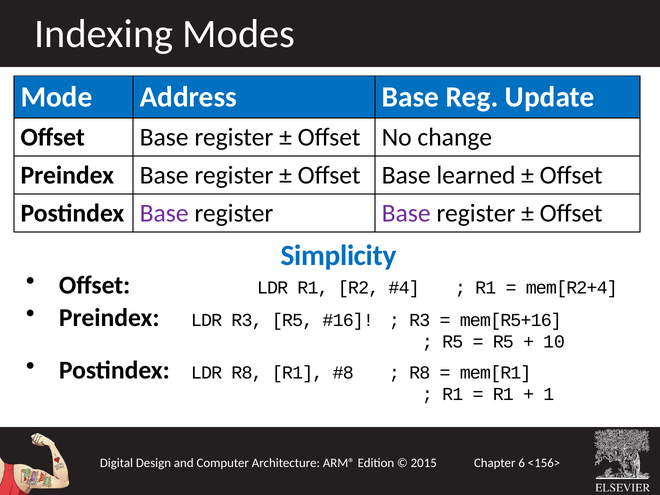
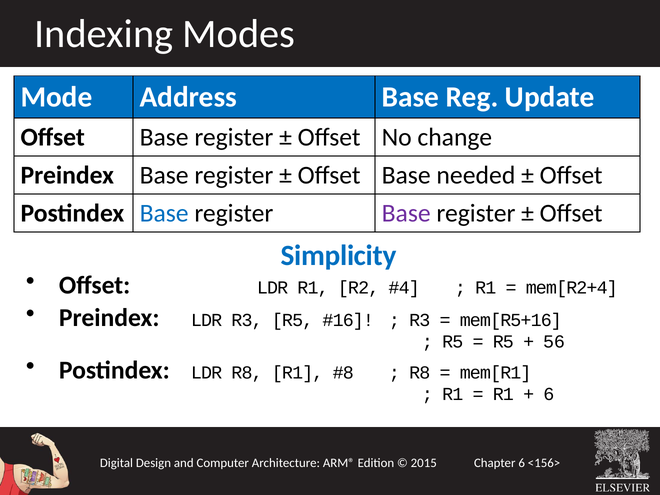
learned: learned -> needed
Base at (164, 213) colour: purple -> blue
10: 10 -> 56
1 at (549, 394): 1 -> 6
